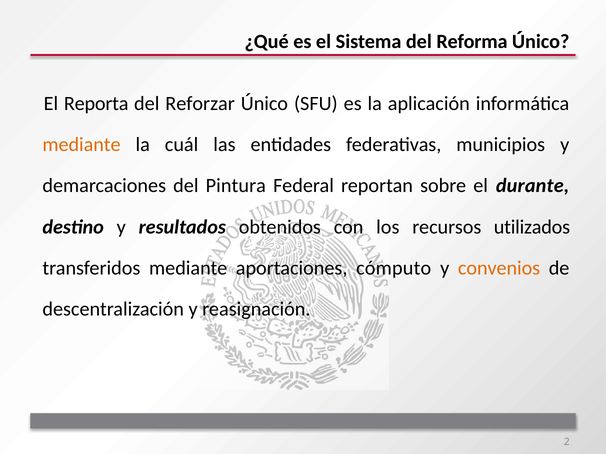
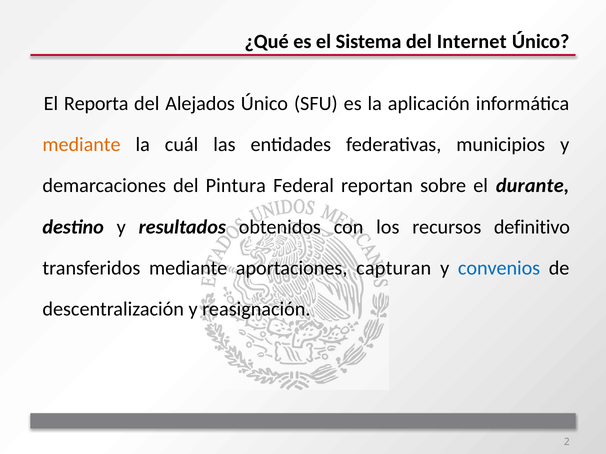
Reforma: Reforma -> Internet
Reforzar: Reforzar -> Alejados
utilizados: utilizados -> definitivo
cómputo: cómputo -> capturan
convenios colour: orange -> blue
